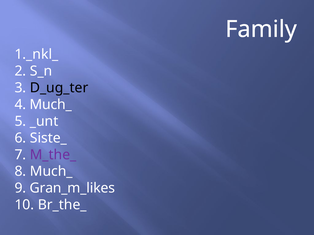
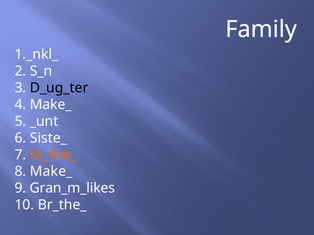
4 Much_: Much_ -> Make_
M_the_ colour: purple -> orange
8 Much_: Much_ -> Make_
